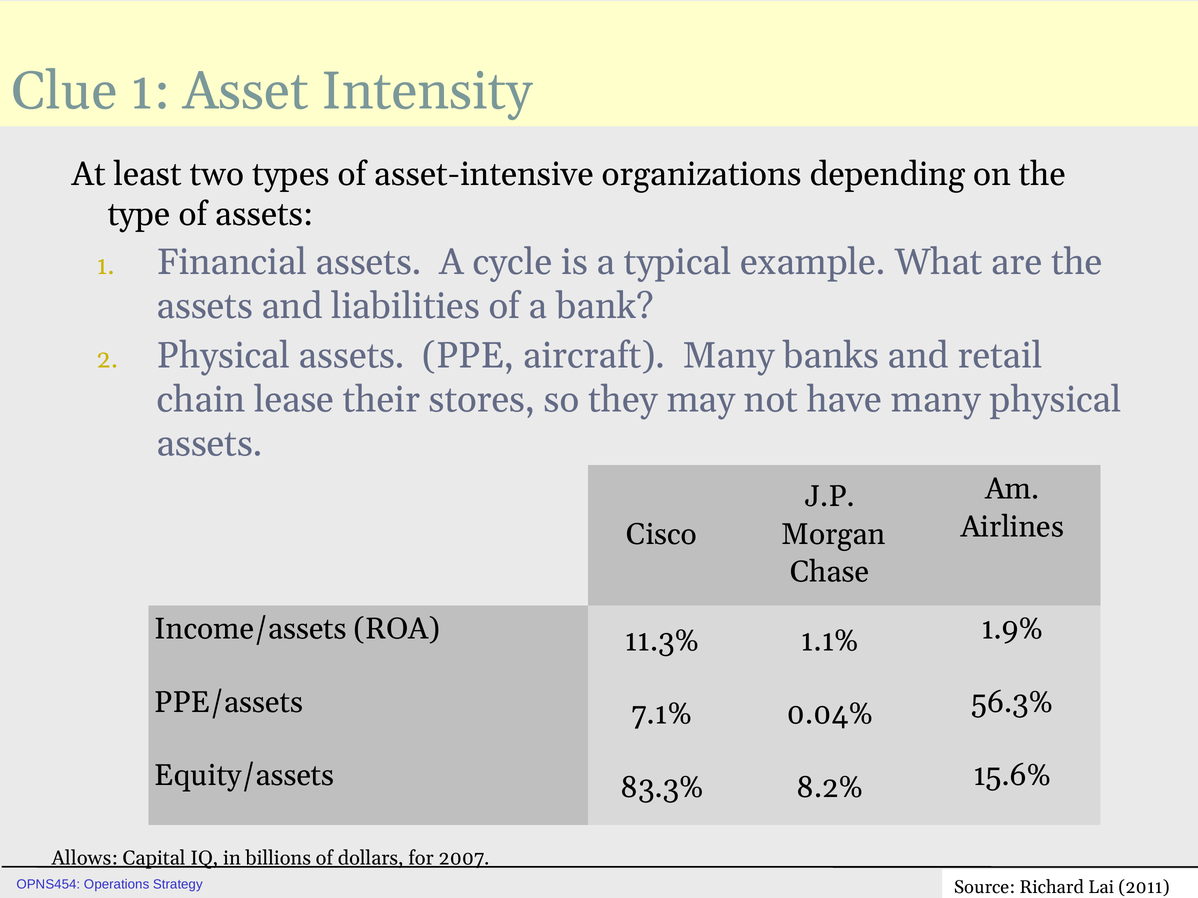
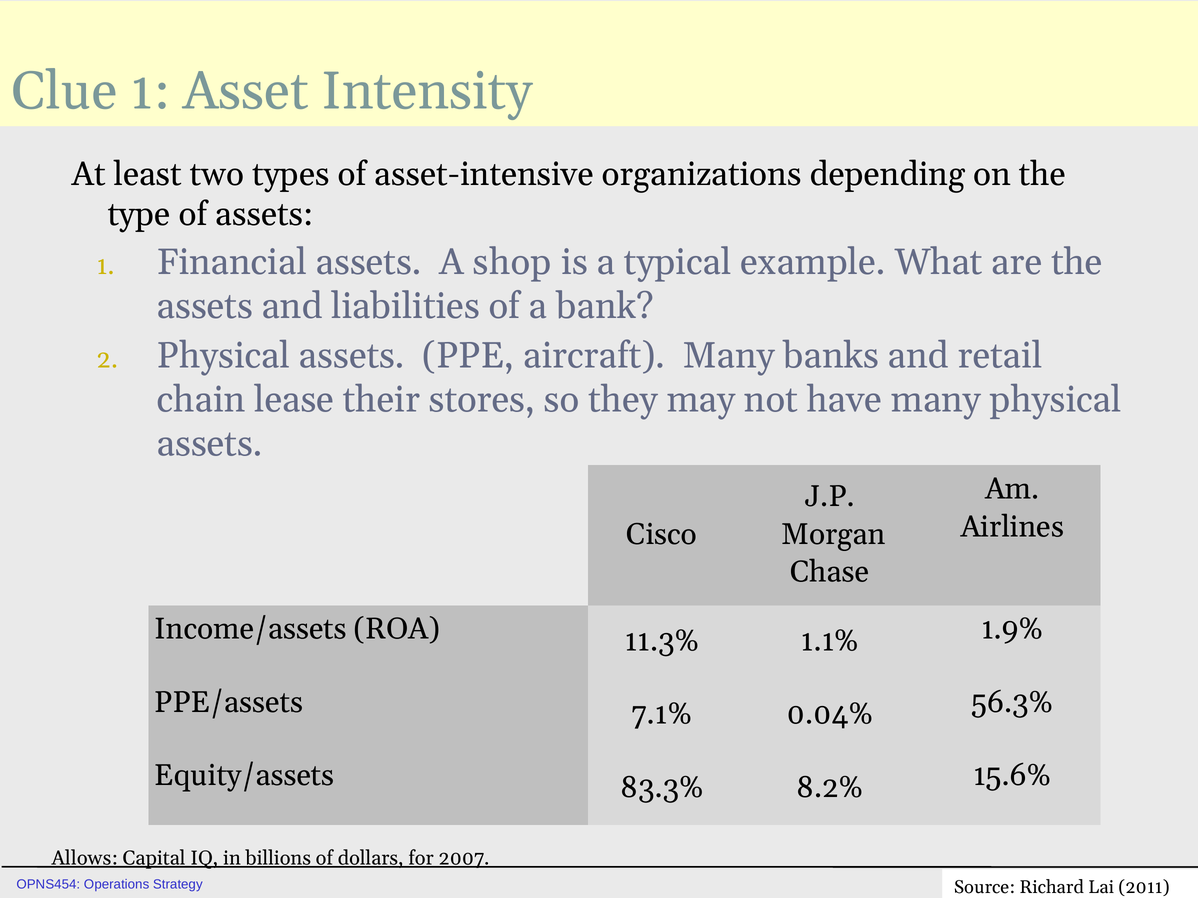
cycle: cycle -> shop
